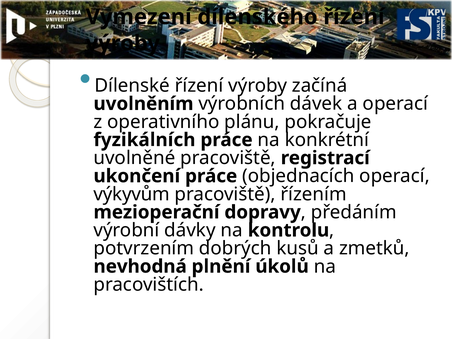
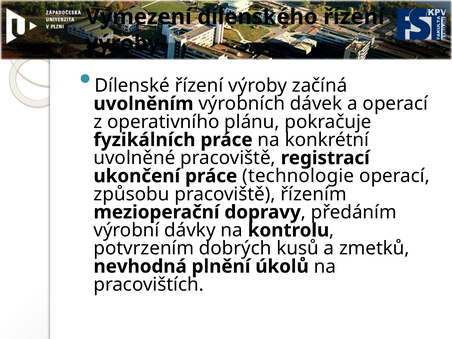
objednacích: objednacích -> technologie
výkyvům: výkyvům -> způsobu
